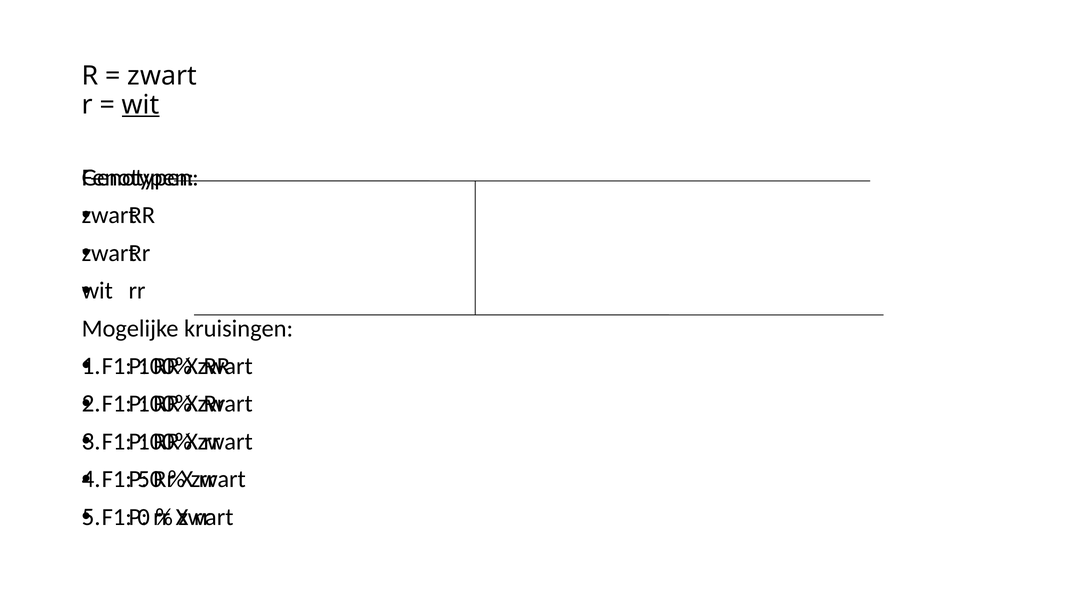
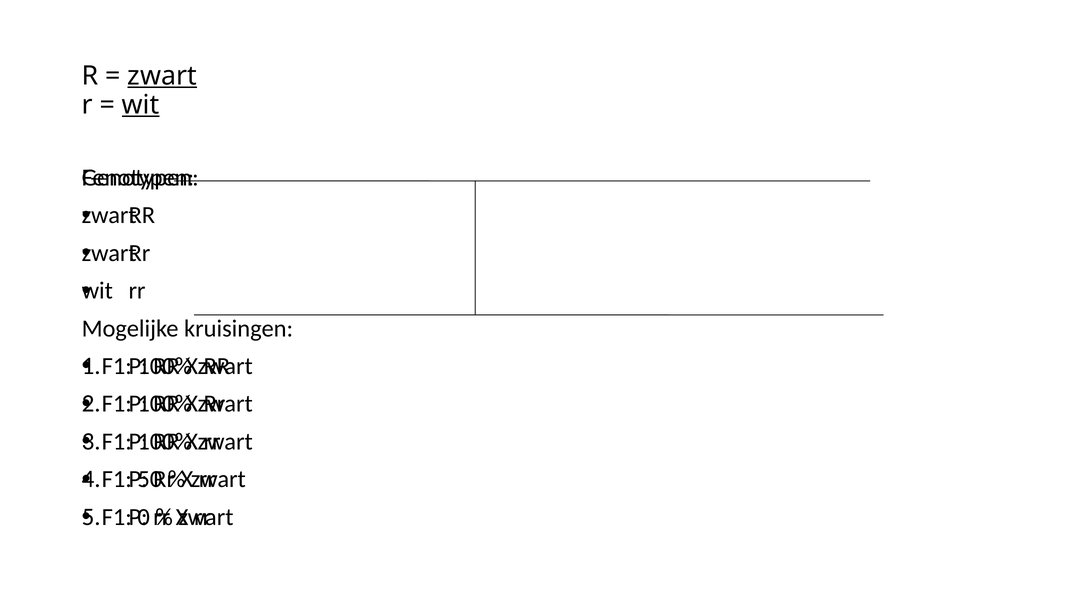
zwart at (162, 76) underline: none -> present
